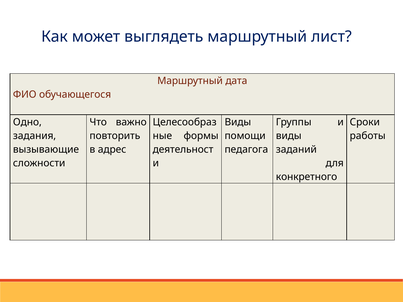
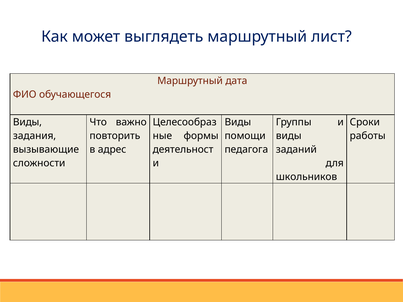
Одно at (27, 122): Одно -> Виды
конкретного: конкретного -> школьников
